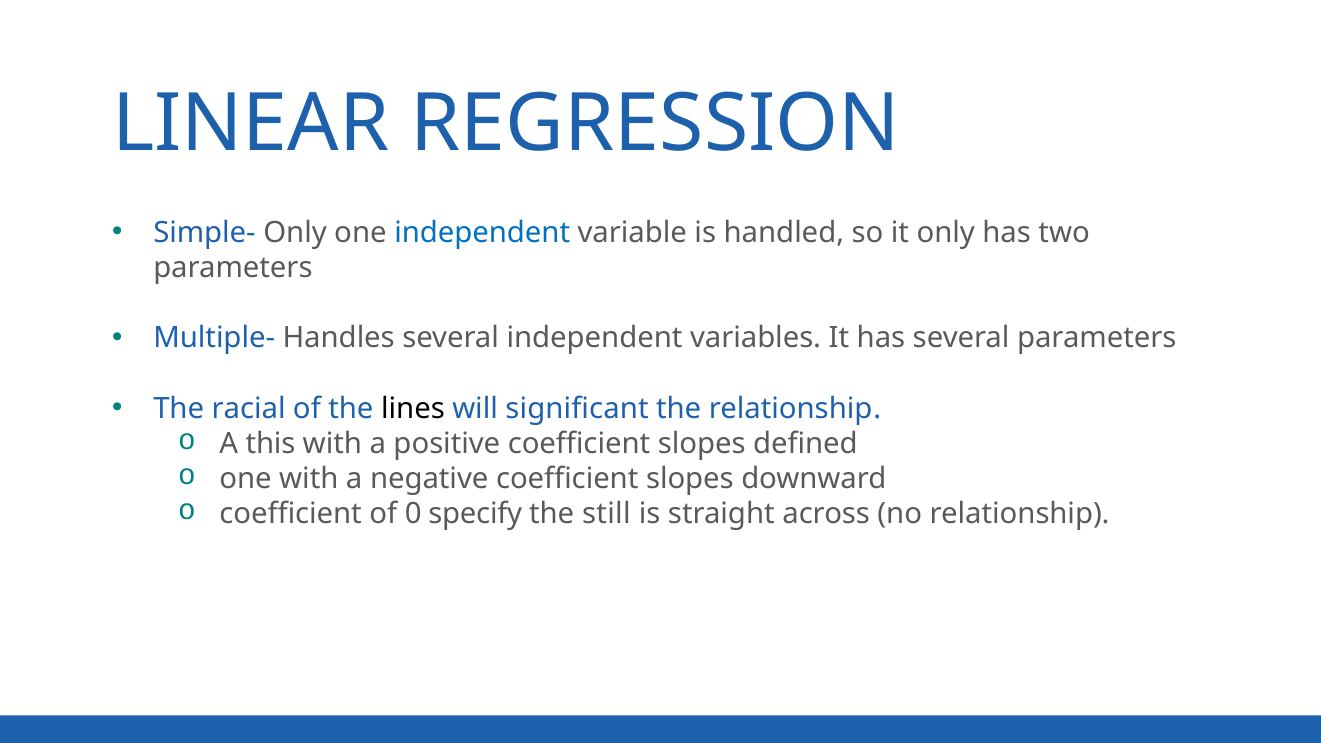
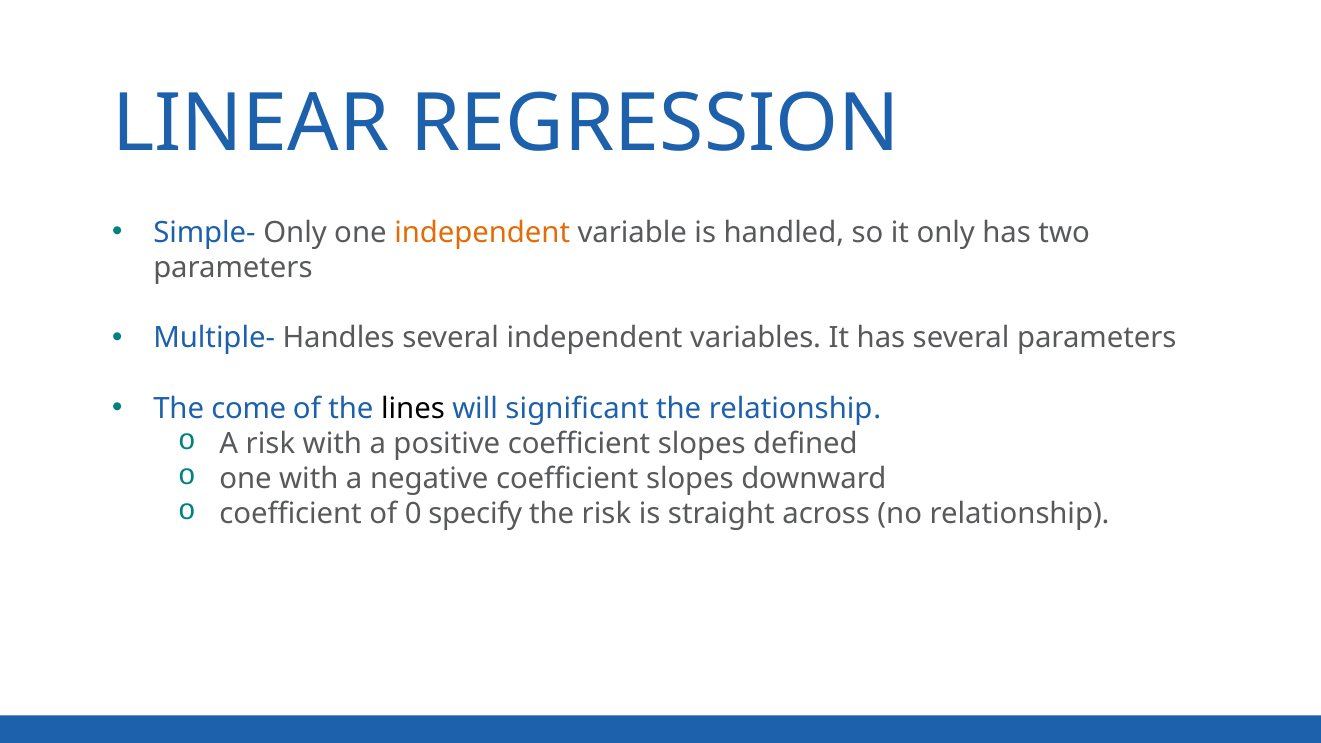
independent at (482, 233) colour: blue -> orange
racial: racial -> come
A this: this -> risk
the still: still -> risk
